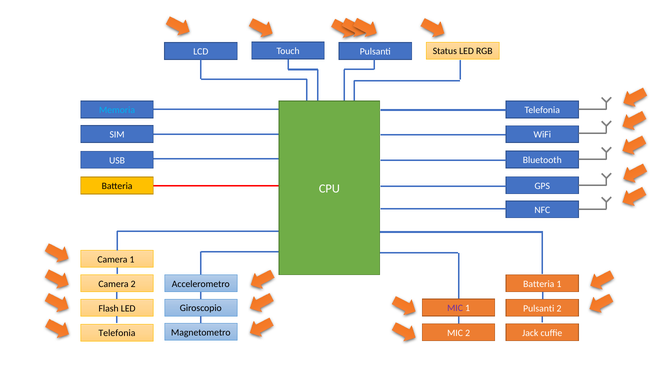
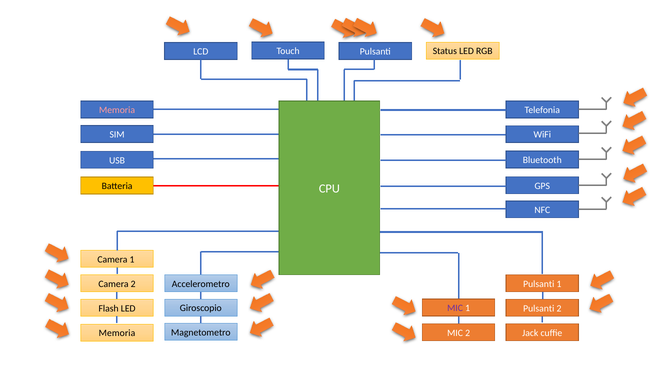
Memoria at (117, 110) colour: light blue -> pink
Batteria at (539, 284): Batteria -> Pulsanti
Telefonia at (117, 333): Telefonia -> Memoria
